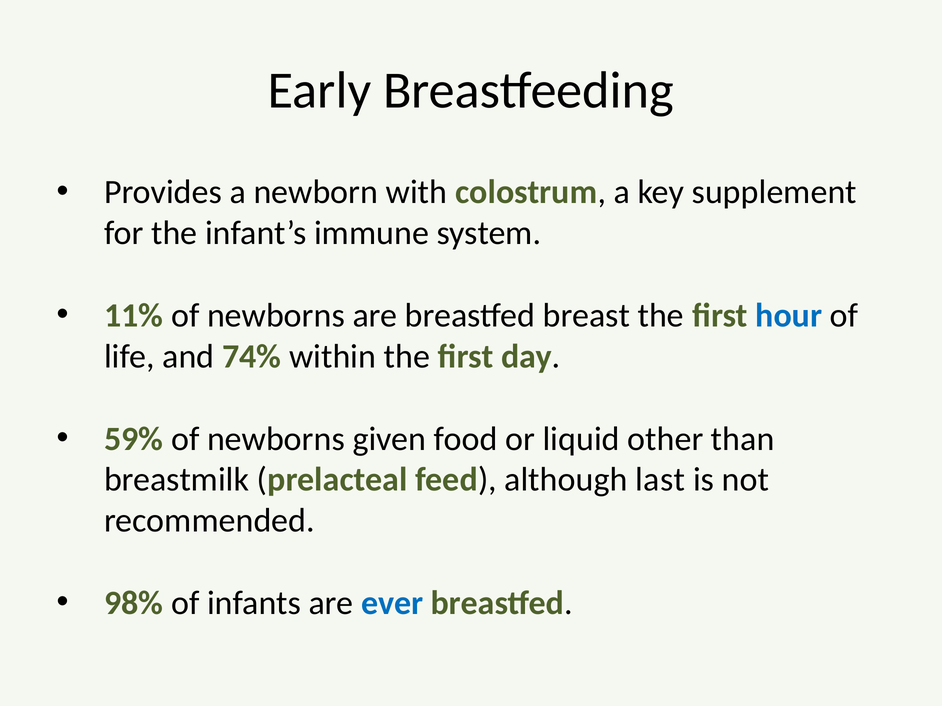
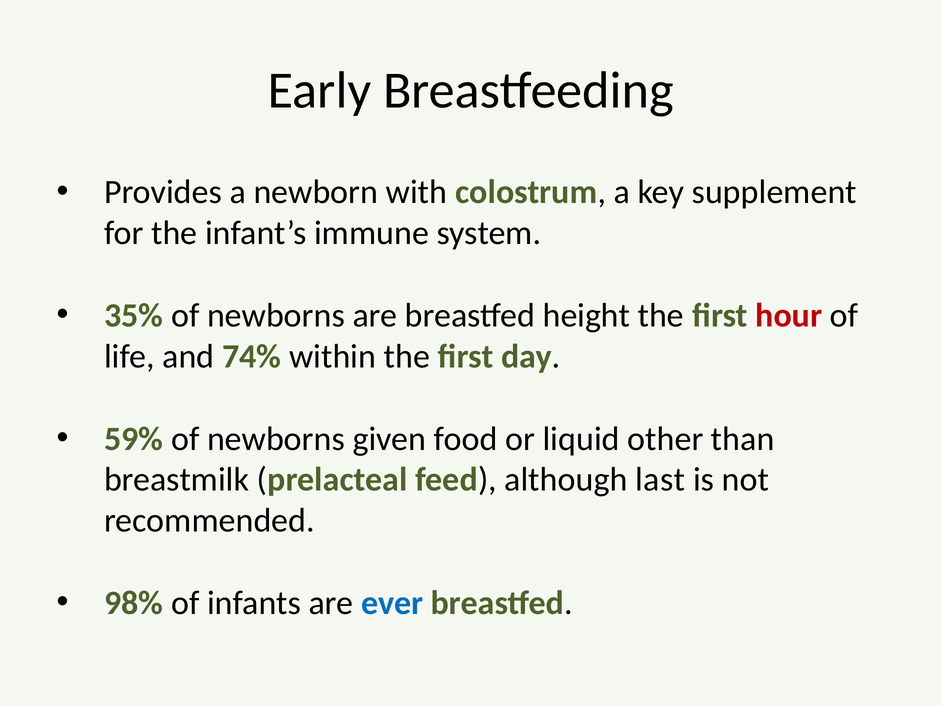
11%: 11% -> 35%
breast: breast -> height
hour colour: blue -> red
